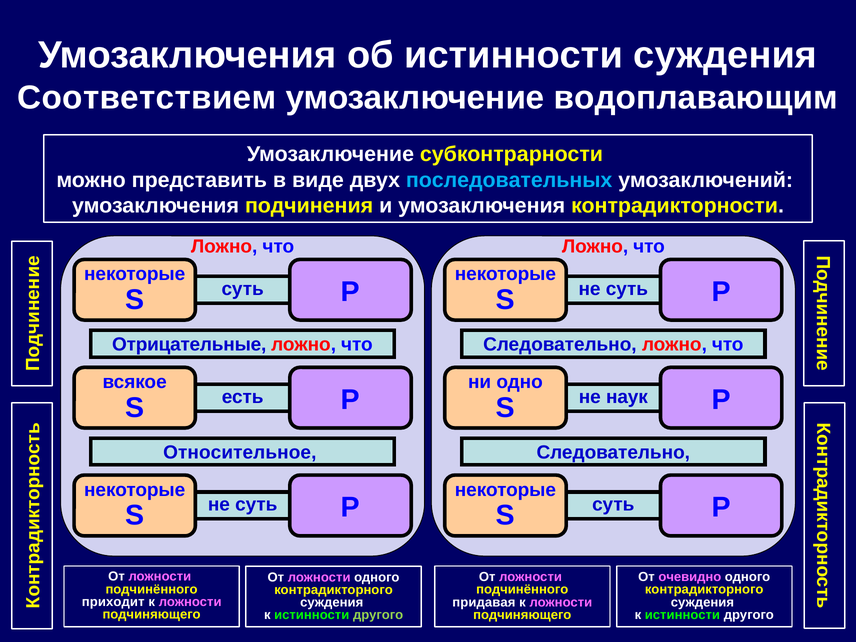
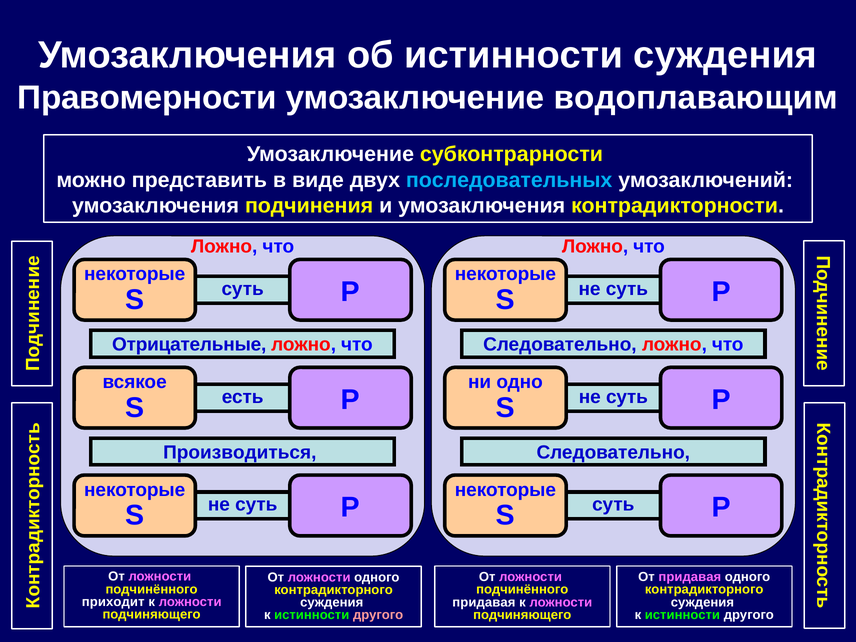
Соответствием: Соответствием -> Правомерности
наук at (627, 397): наук -> суть
Относительное: Относительное -> Производиться
От очевидно: очевидно -> придавая
другого at (378, 615) colour: light green -> pink
